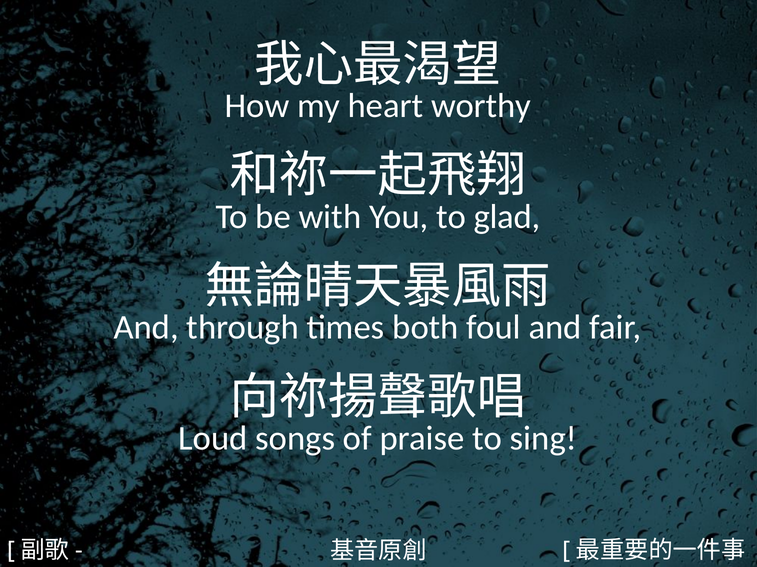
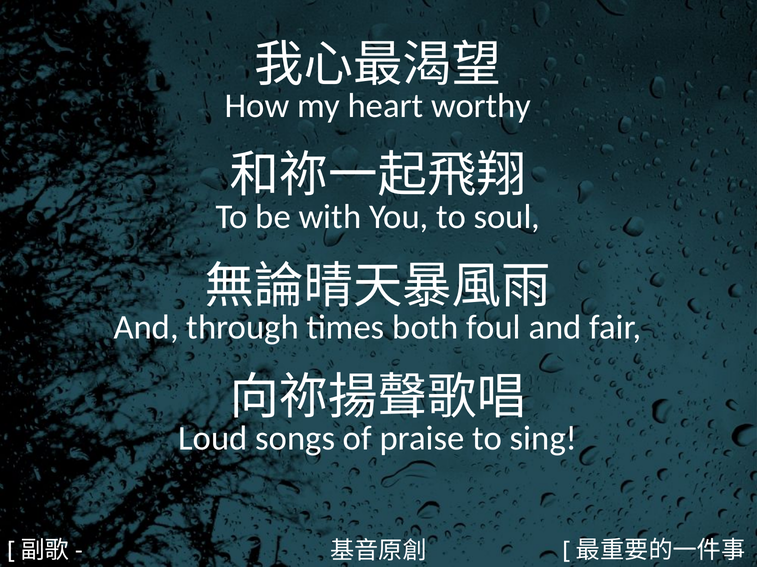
glad: glad -> soul
